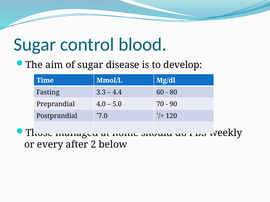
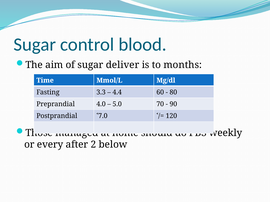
disease: disease -> deliver
develop: develop -> months
